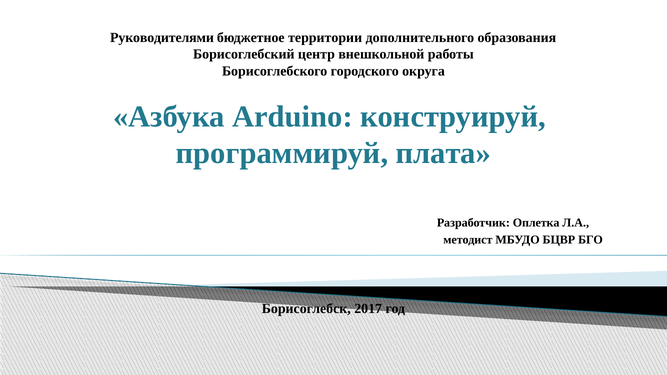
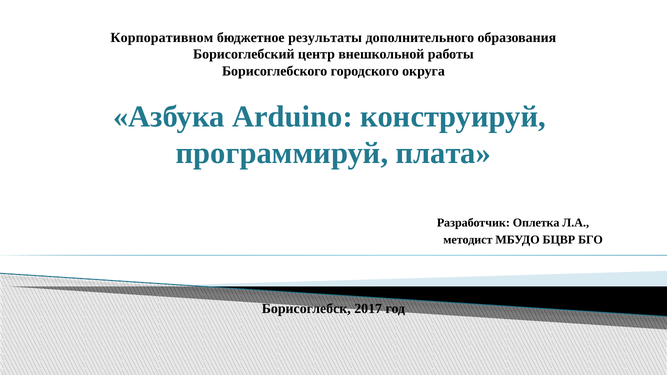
Руководителями: Руководителями -> Корпоративном
территории: территории -> результаты
